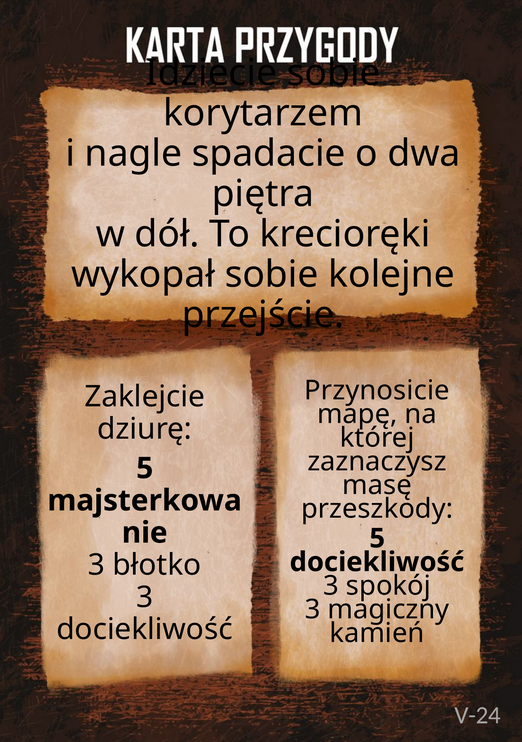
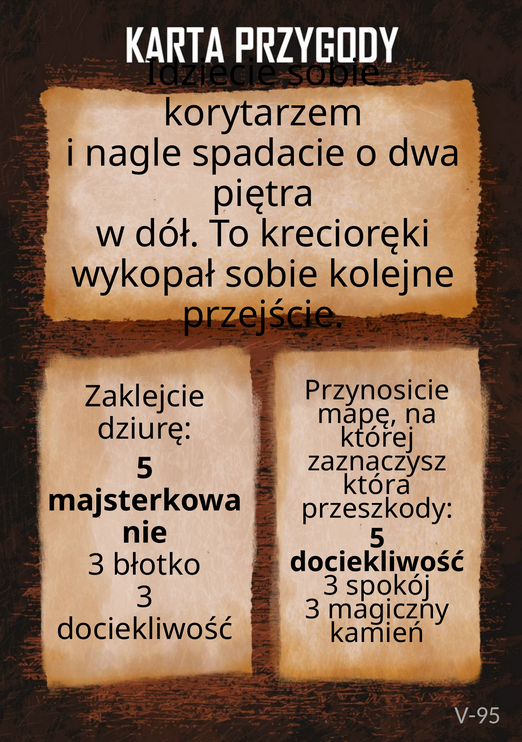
masę: masę -> która
V-24: V-24 -> V-95
